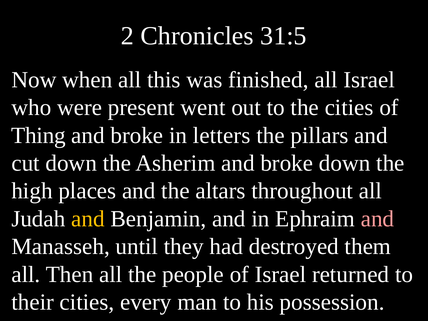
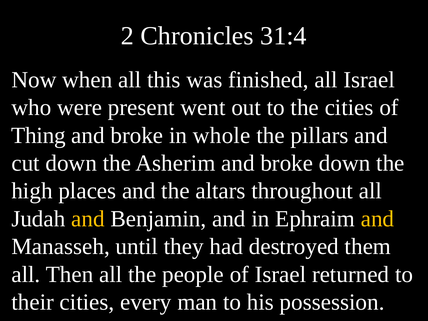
31:5: 31:5 -> 31:4
letters: letters -> whole
and at (378, 219) colour: pink -> yellow
